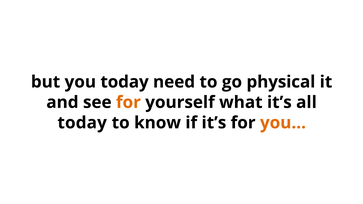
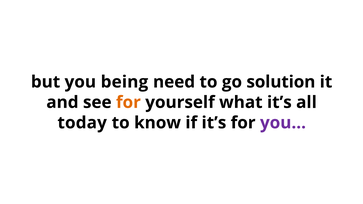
you today: today -> being
physical: physical -> solution
you… colour: orange -> purple
